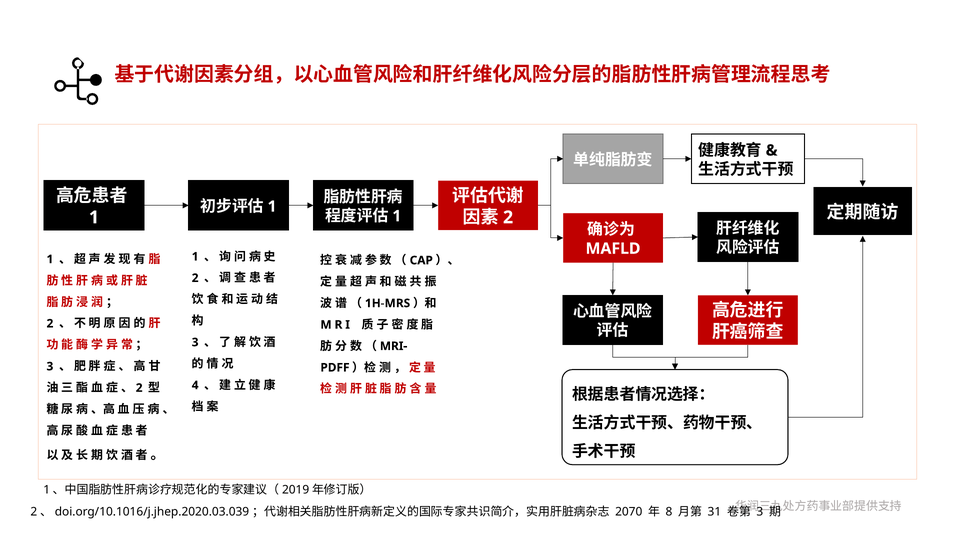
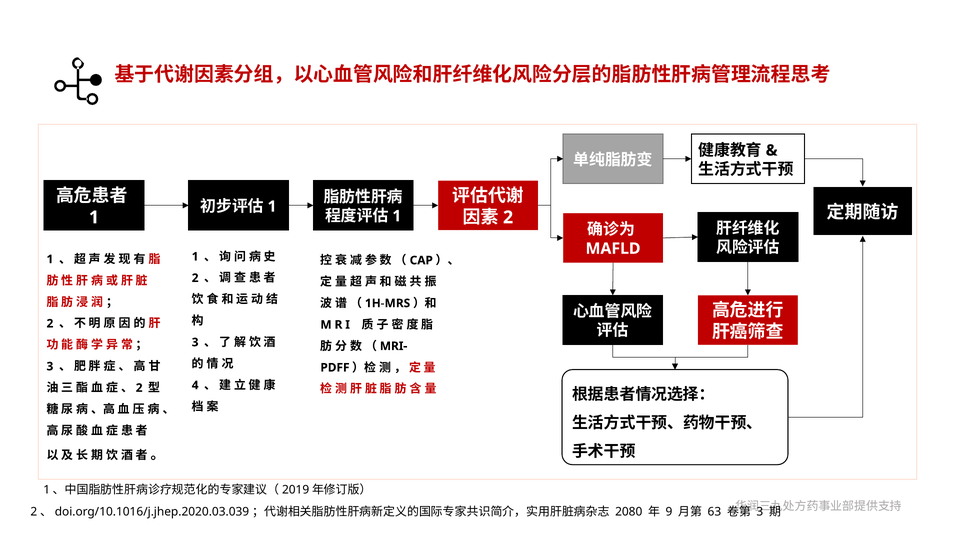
2070: 2070 -> 2080
8: 8 -> 9
31: 31 -> 63
